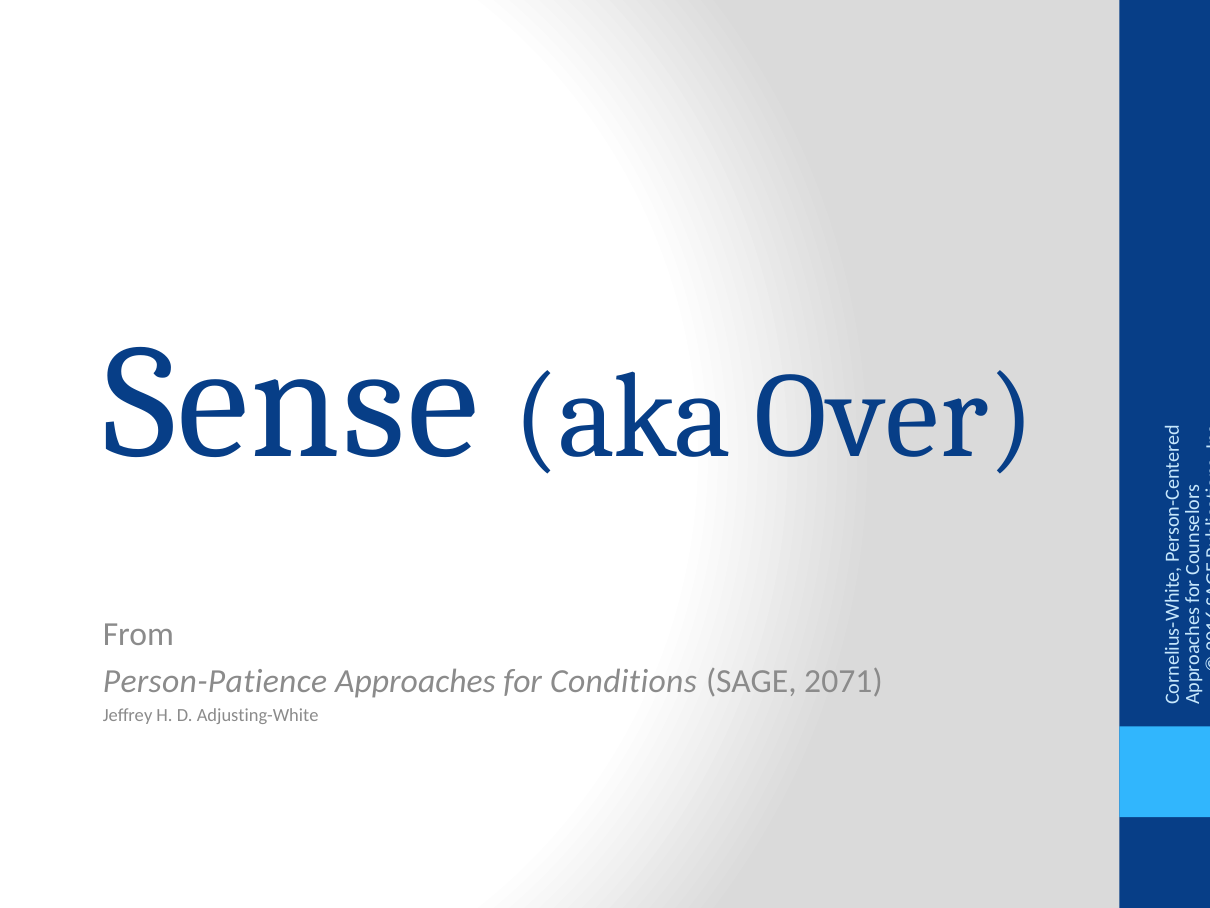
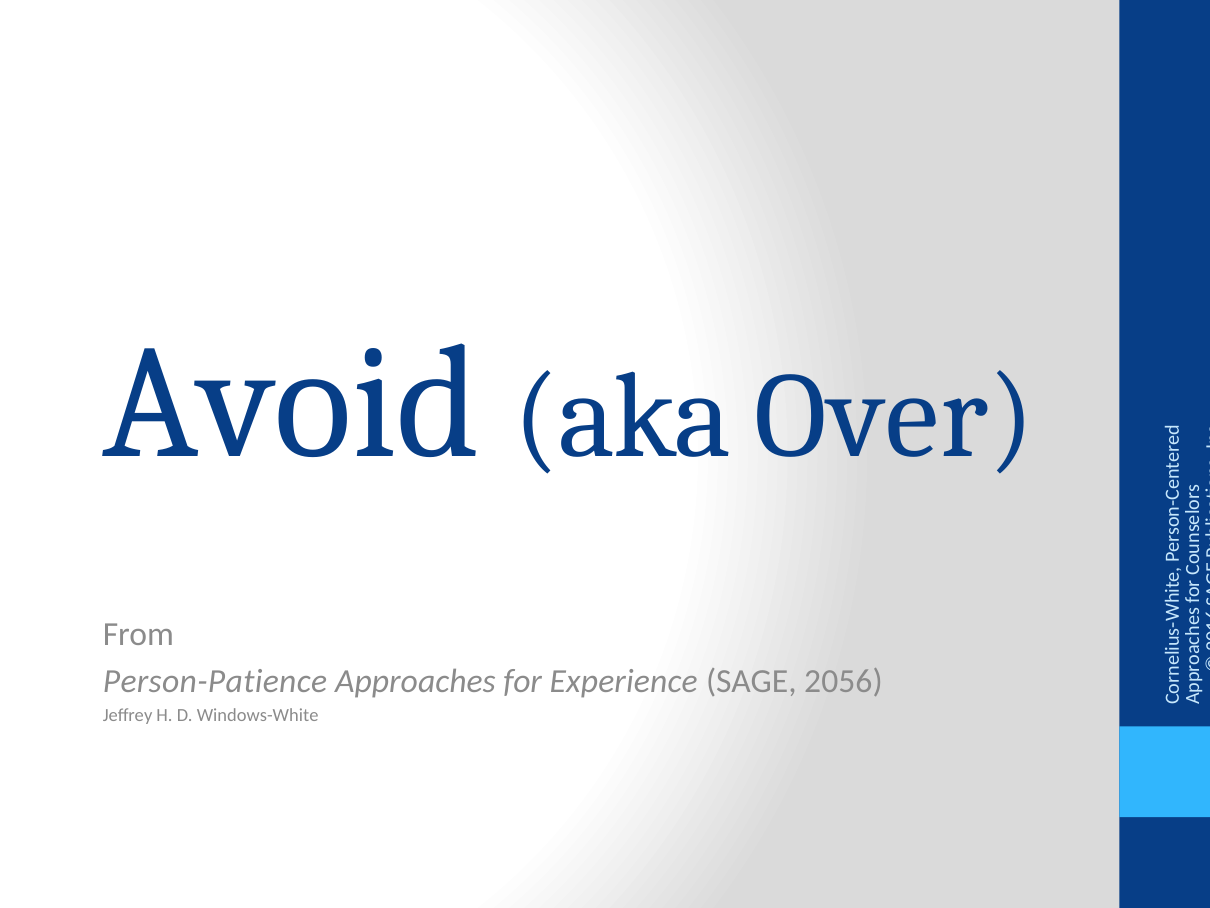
Sense: Sense -> Avoid
Conditions: Conditions -> Experience
2071: 2071 -> 2056
Adjusting-White: Adjusting-White -> Windows-White
